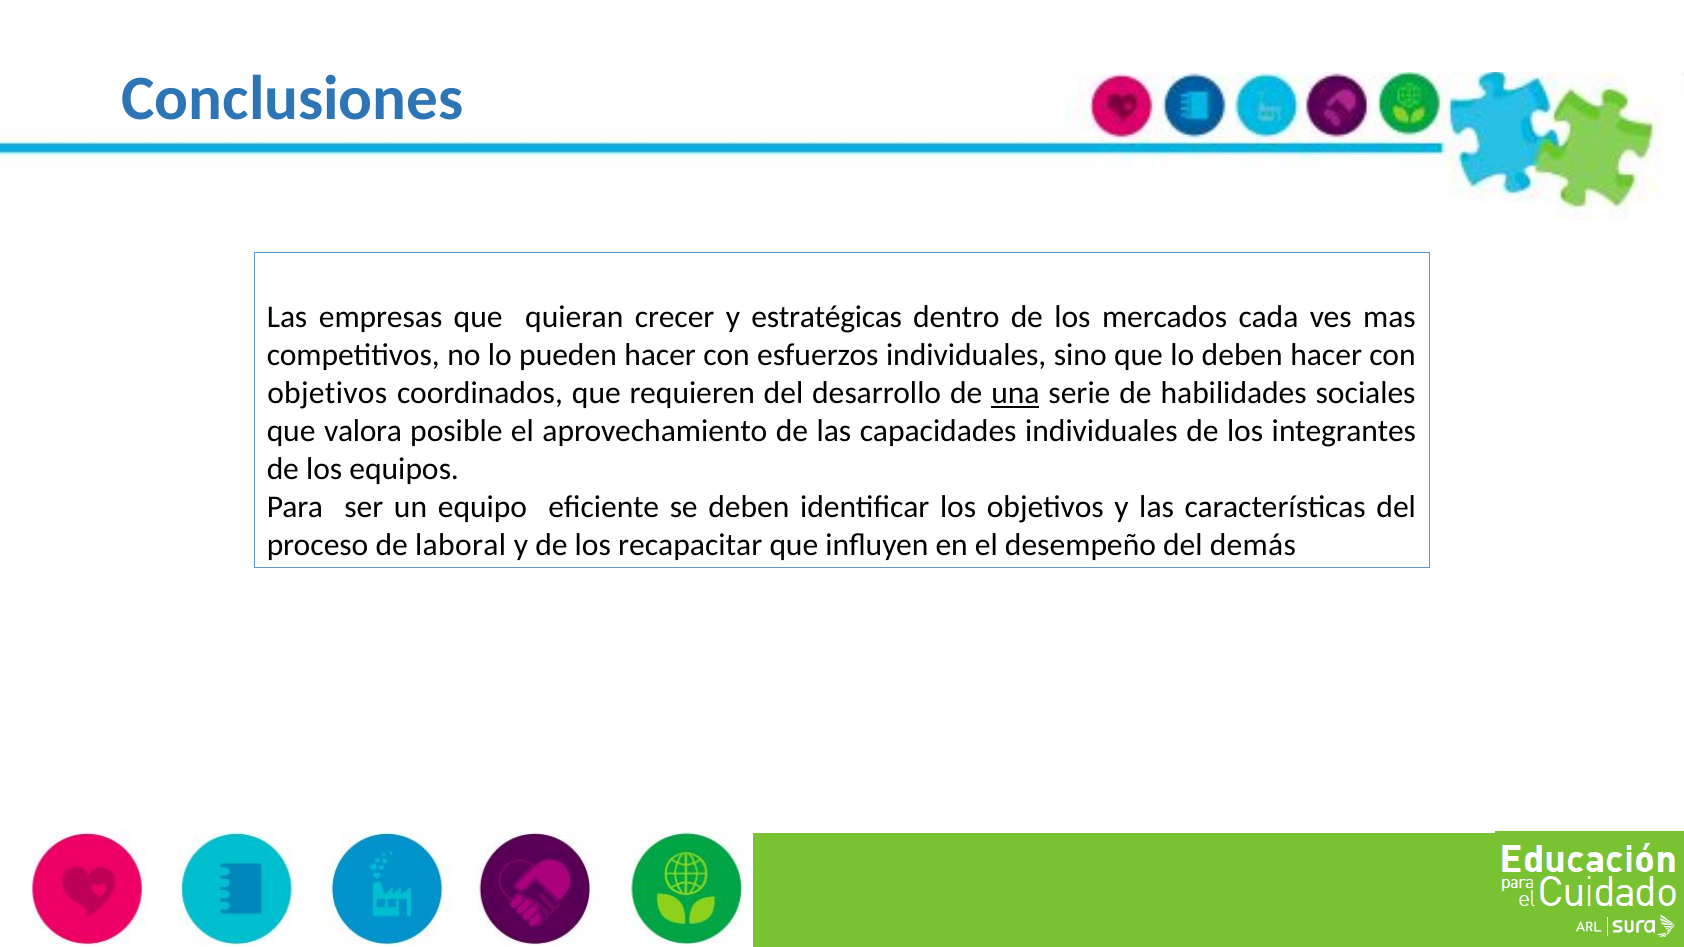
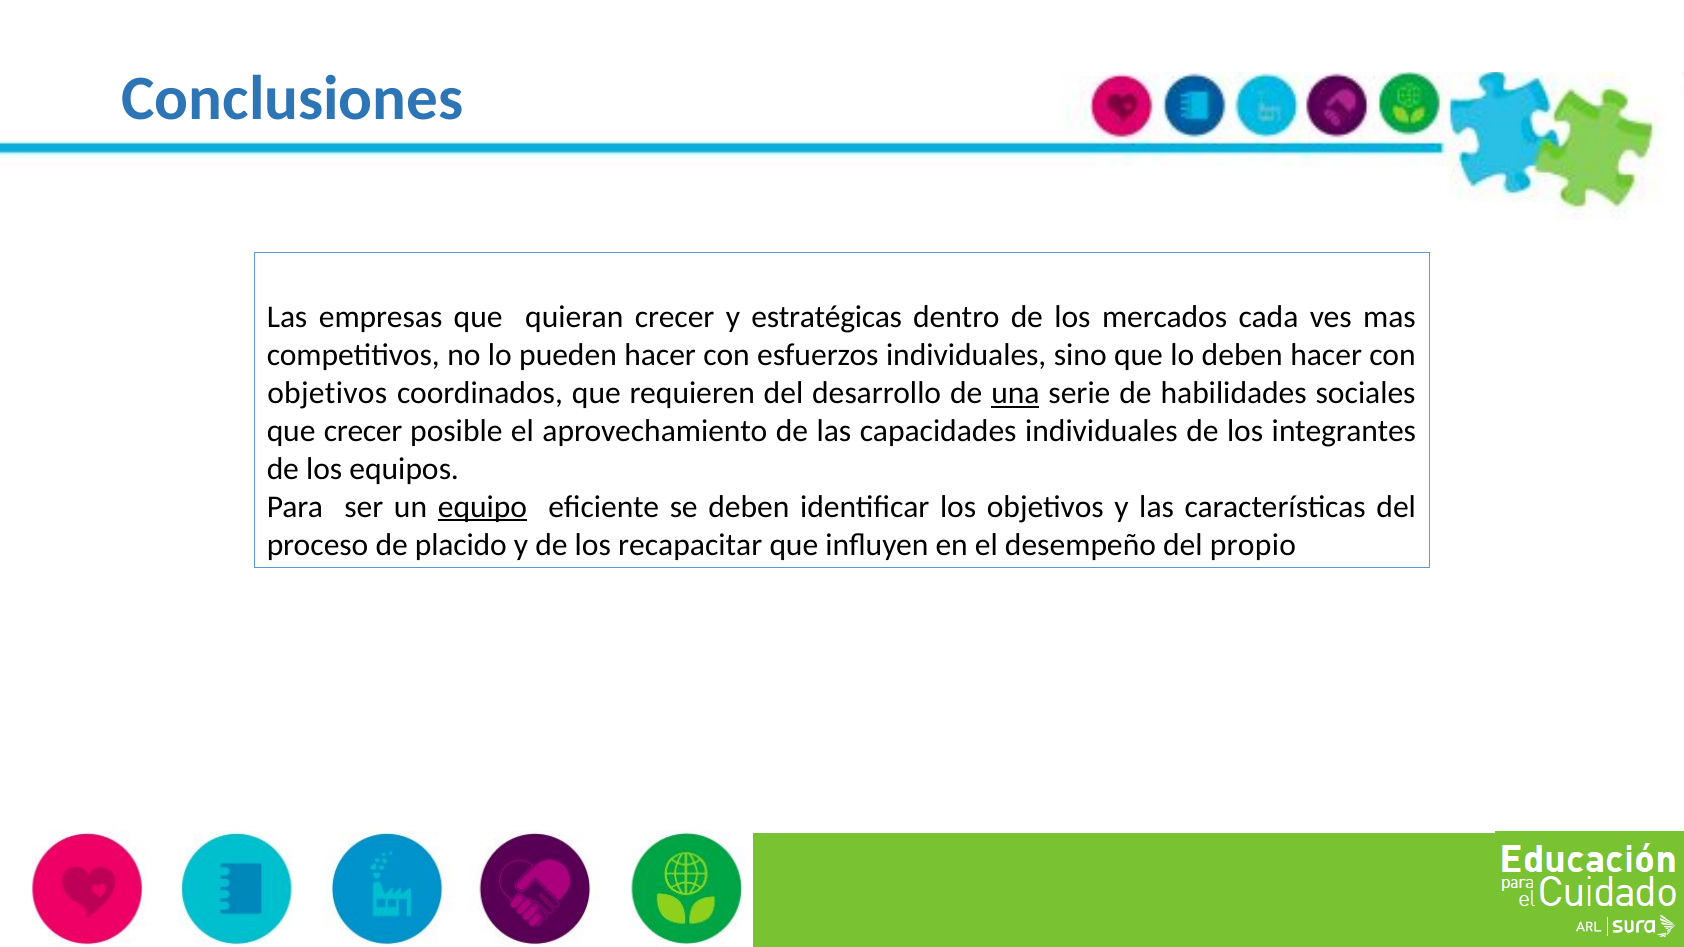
que valora: valora -> crecer
equipo underline: none -> present
laboral: laboral -> placido
demás: demás -> propio
